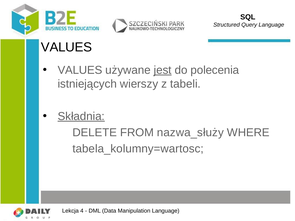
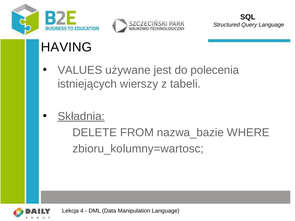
VALUES at (67, 47): VALUES -> HAVING
jest underline: present -> none
nazwa_służy: nazwa_służy -> nazwa_bazie
tabela_kolumny=wartosc: tabela_kolumny=wartosc -> zbioru_kolumny=wartosc
